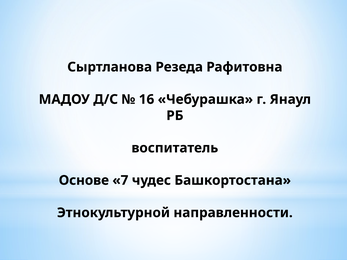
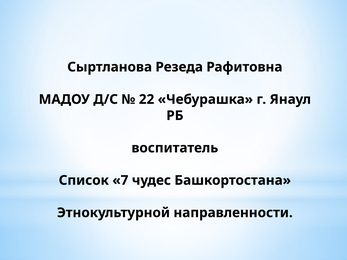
16: 16 -> 22
Основе: Основе -> Список
